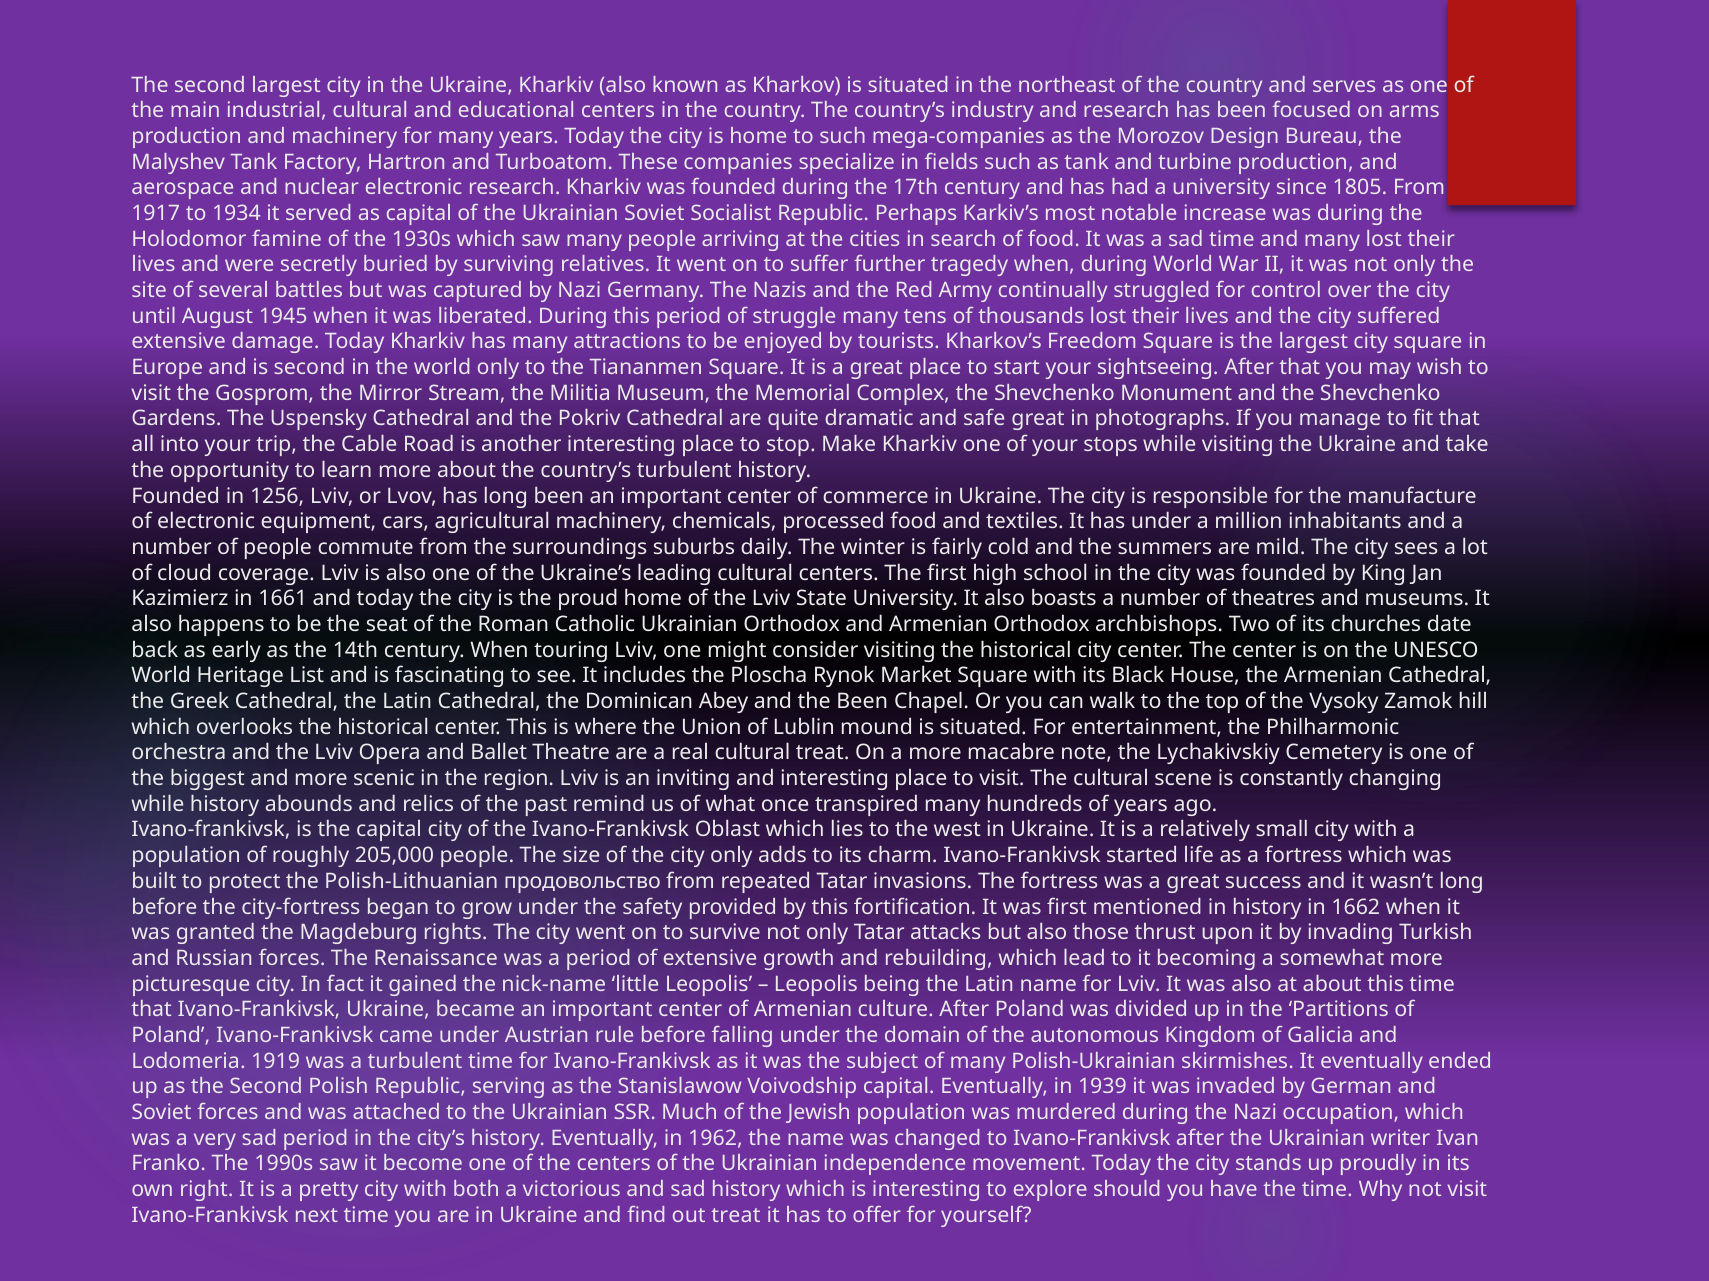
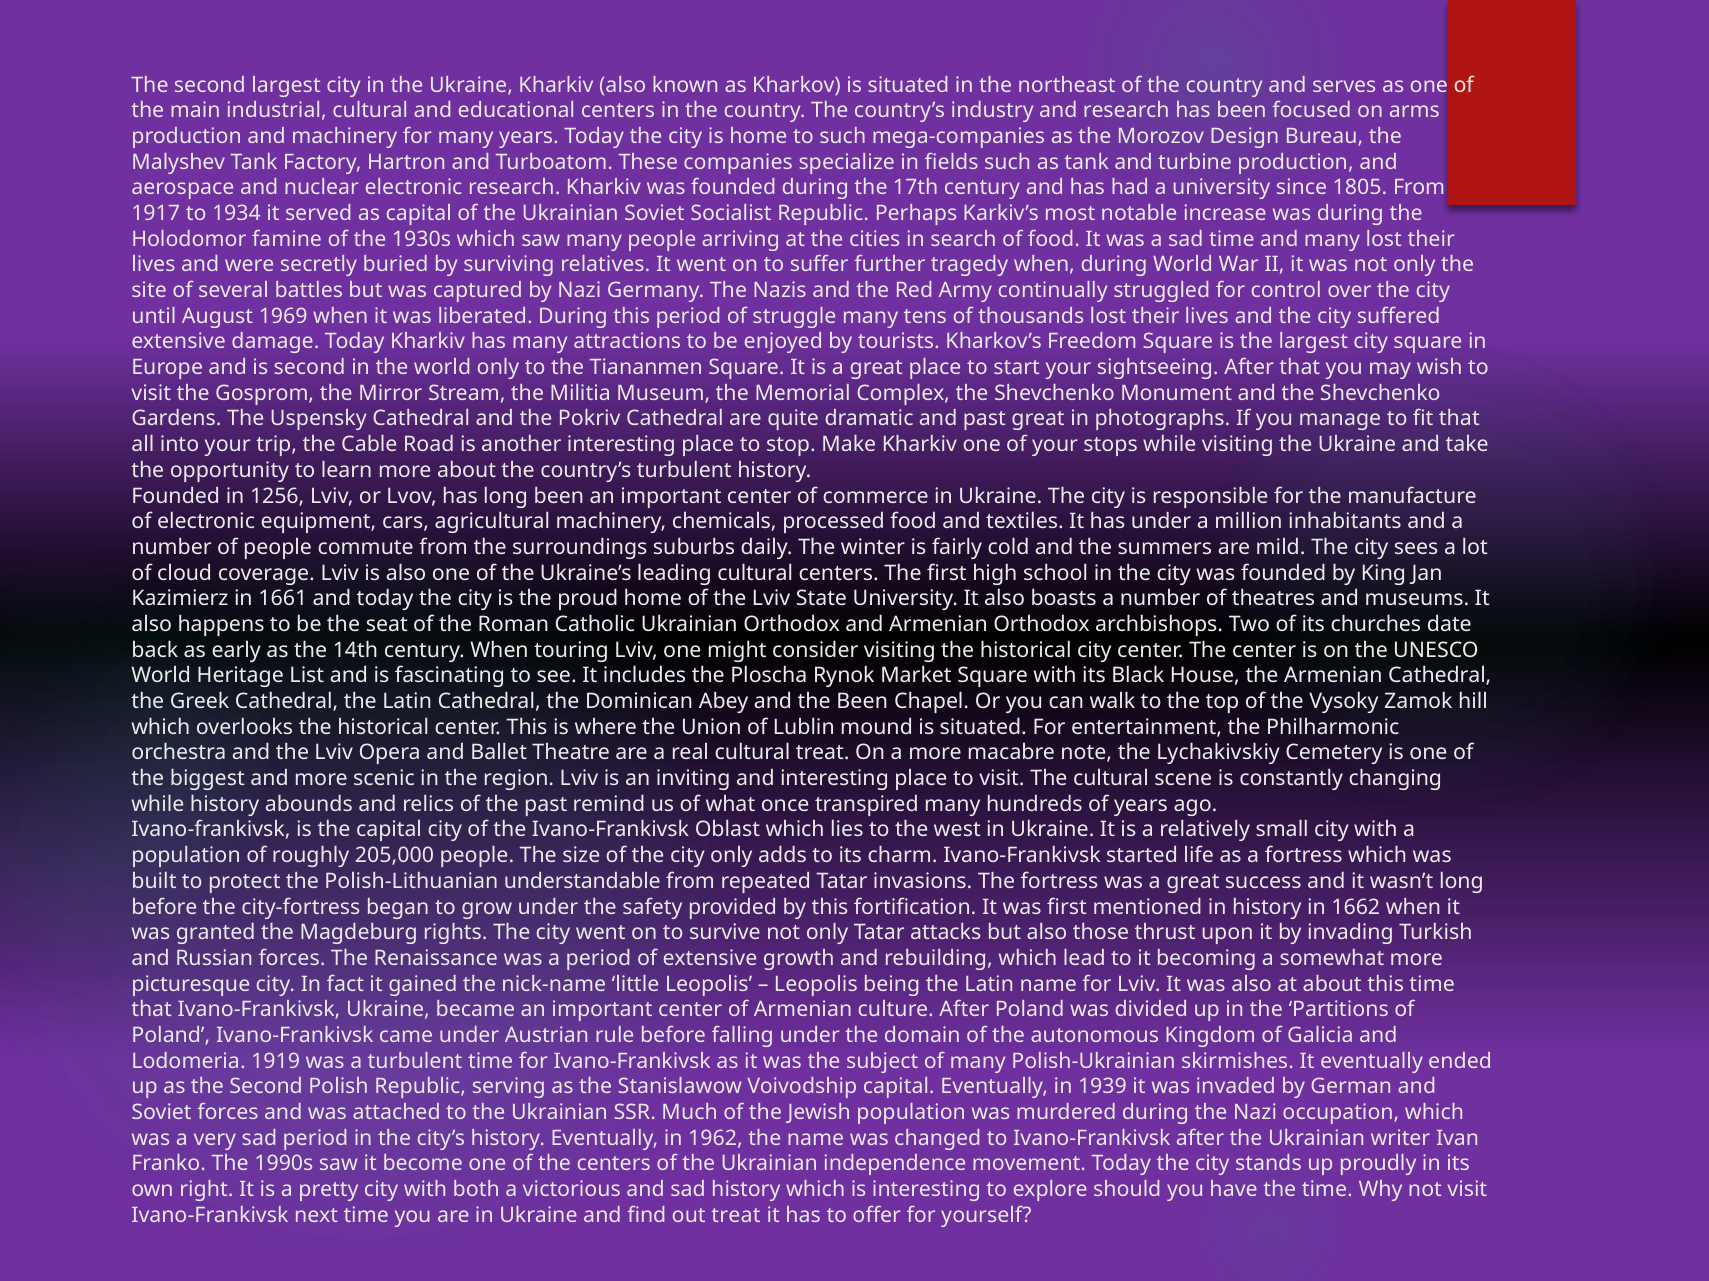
1945: 1945 -> 1969
and safe: safe -> past
продовольство: продовольство -> understandable
